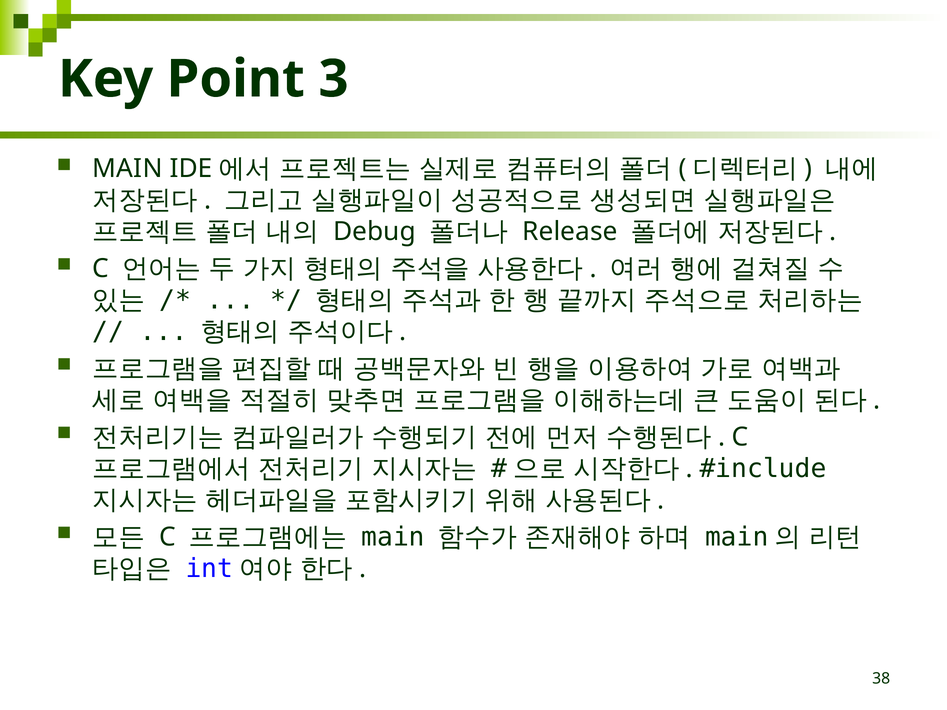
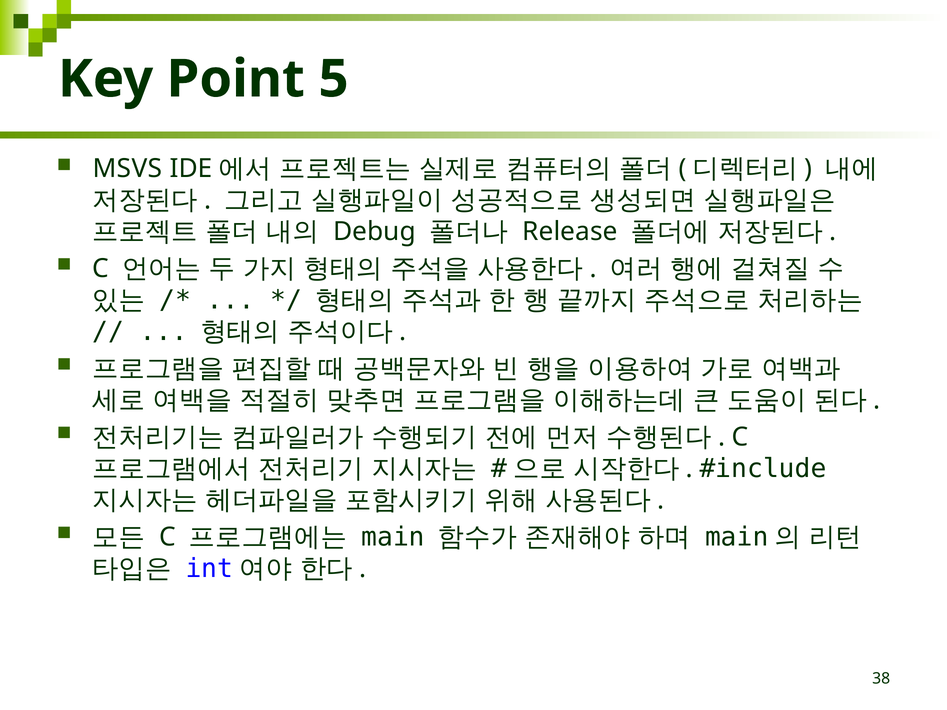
3: 3 -> 5
MAIN at (127, 169): MAIN -> MSVS
